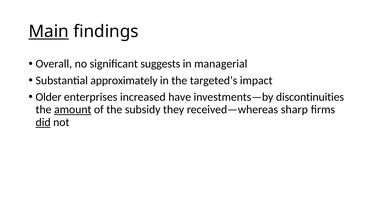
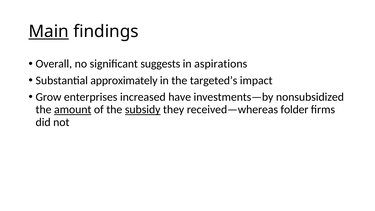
managerial: managerial -> aspirations
Older: Older -> Grow
discontinuities: discontinuities -> nonsubsidized
subsidy underline: none -> present
sharp: sharp -> folder
did underline: present -> none
